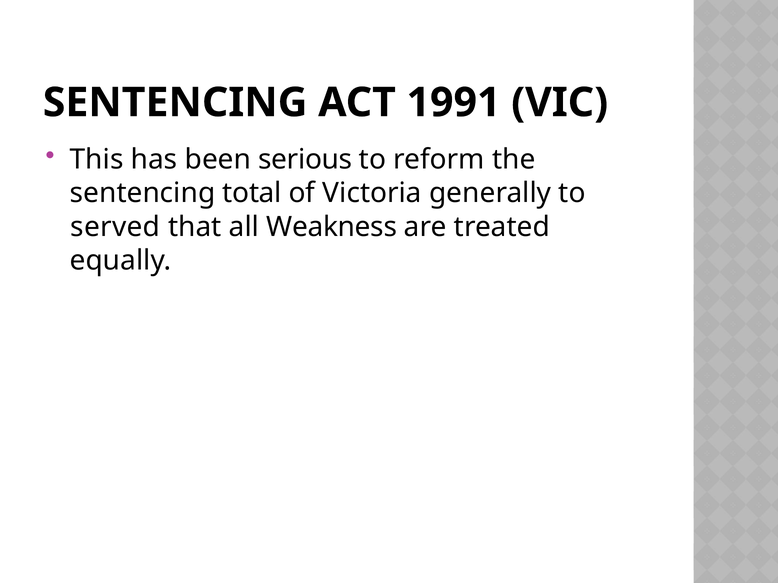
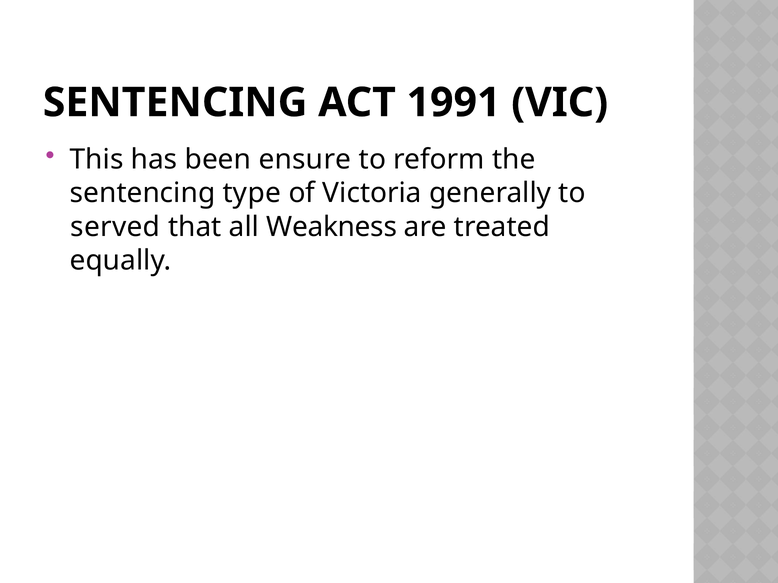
serious: serious -> ensure
total: total -> type
